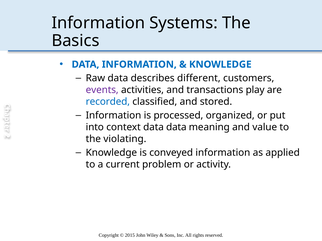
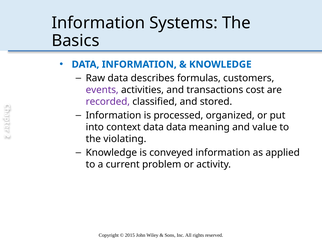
different: different -> formulas
play: play -> cost
recorded colour: blue -> purple
